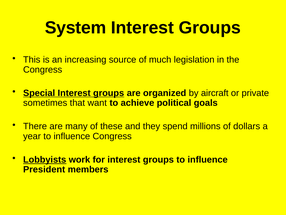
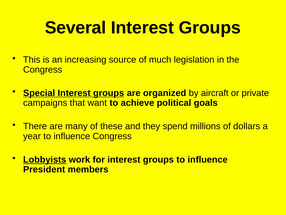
System: System -> Several
sometimes: sometimes -> campaigns
